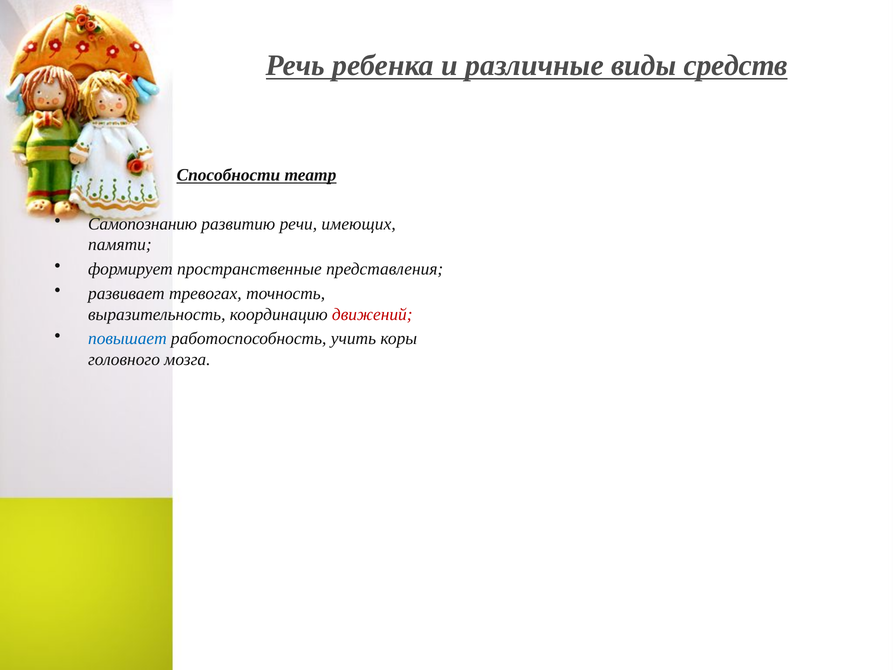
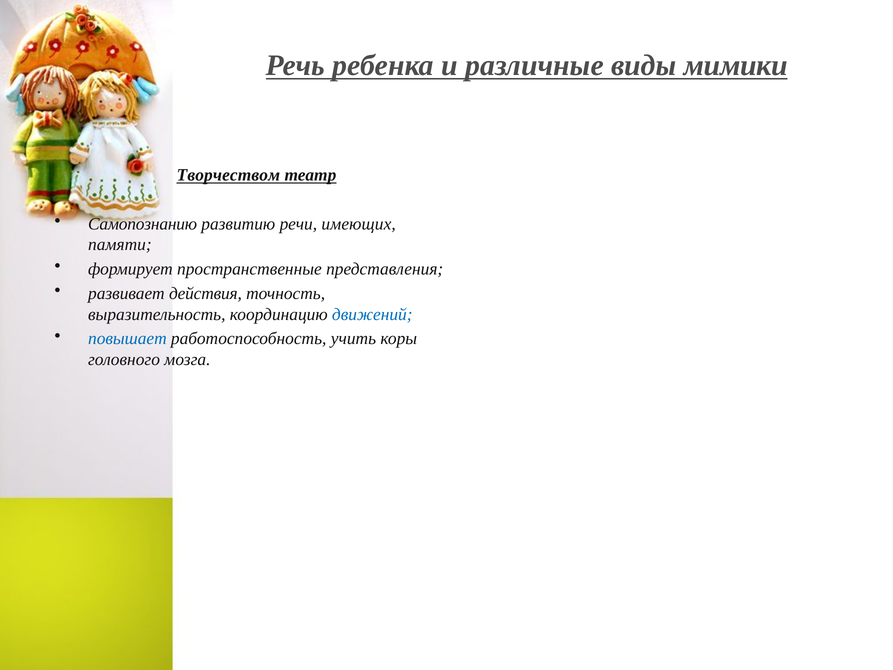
средств: средств -> мимики
Способности: Способности -> Творчеством
тревогах: тревогах -> действия
движений colour: red -> blue
